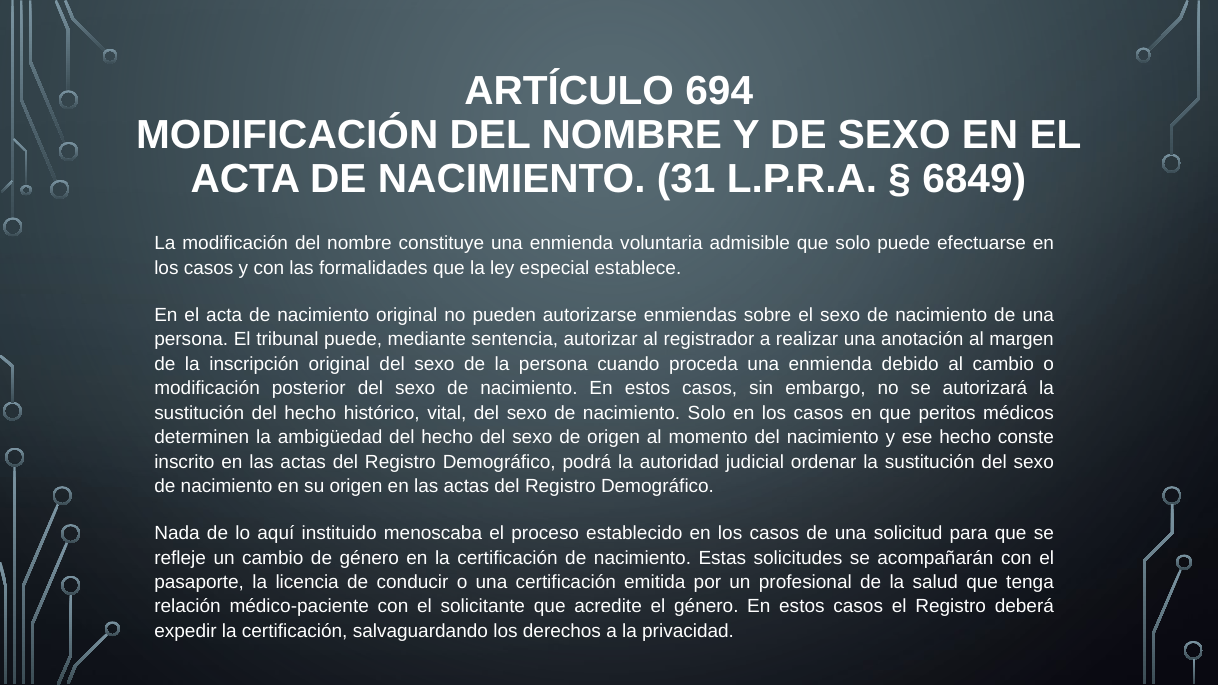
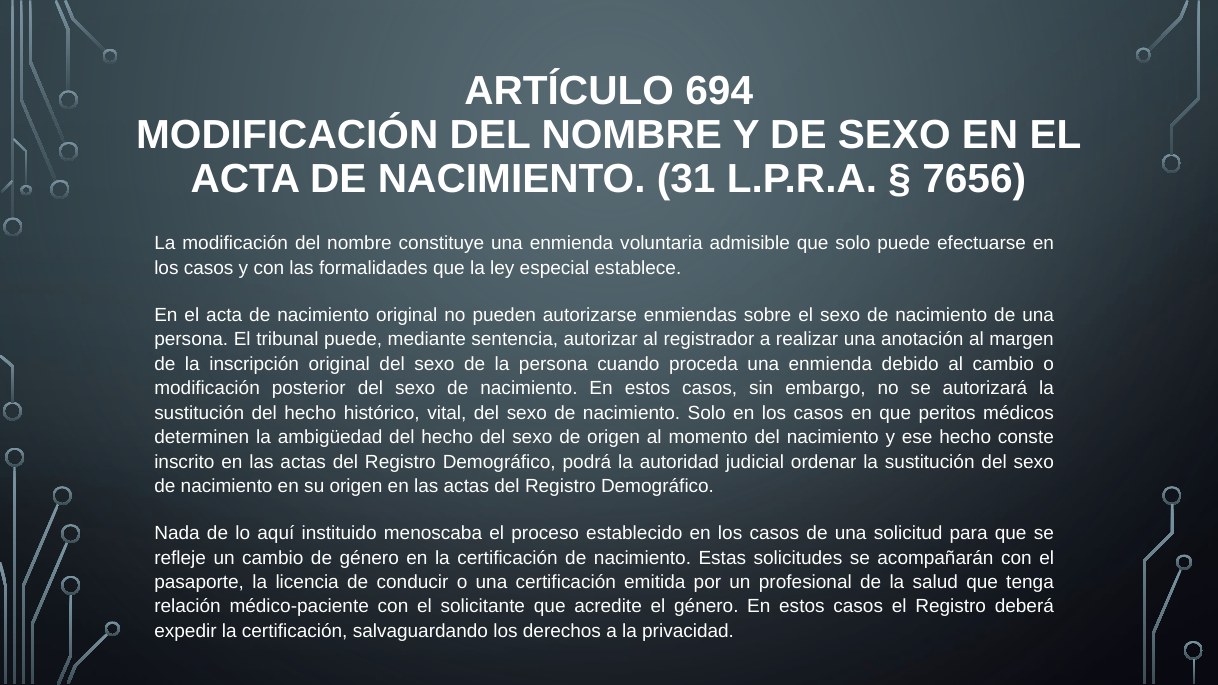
6849: 6849 -> 7656
